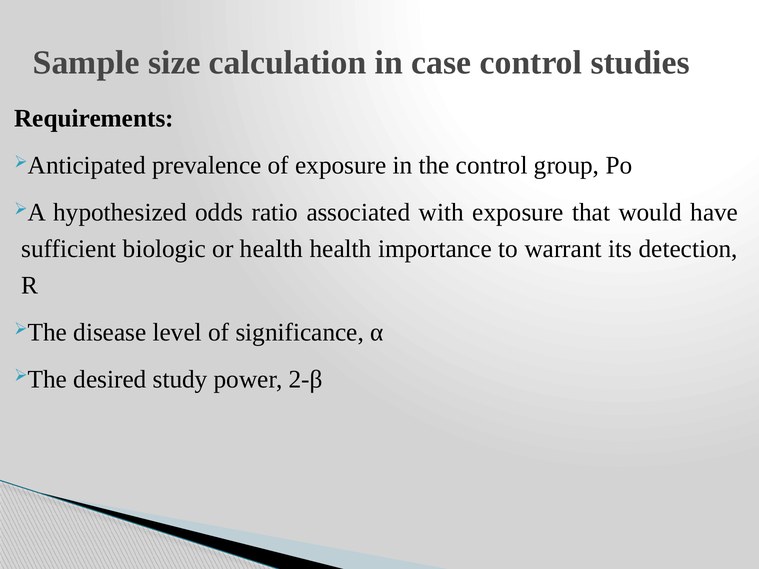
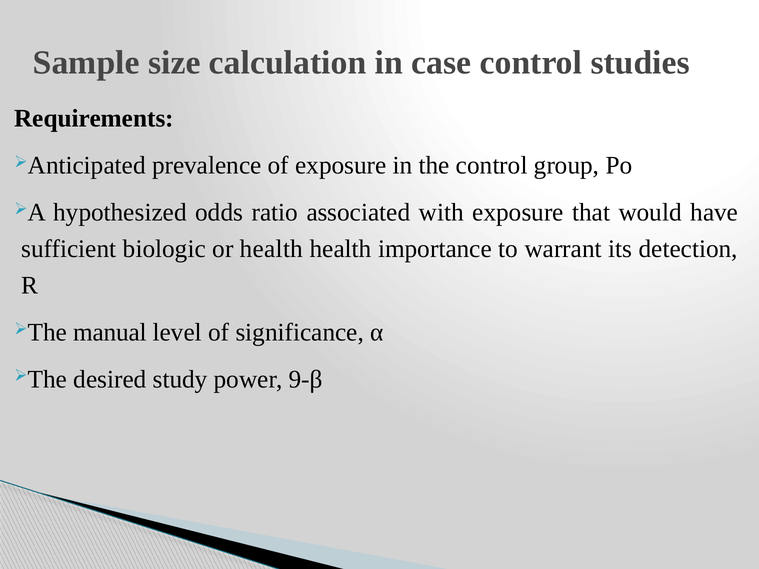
disease: disease -> manual
2-β: 2-β -> 9-β
